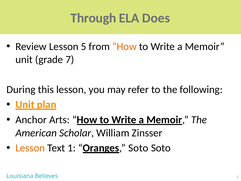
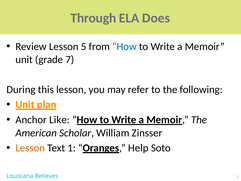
How at (124, 47) colour: orange -> blue
Arts: Arts -> Like
Oranges Soto: Soto -> Help
